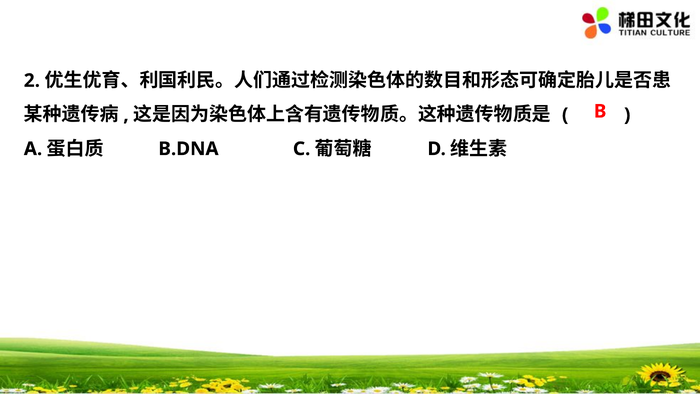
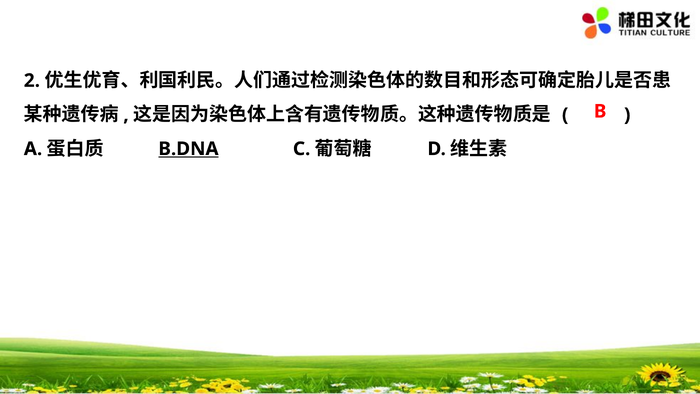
B.DNA underline: none -> present
